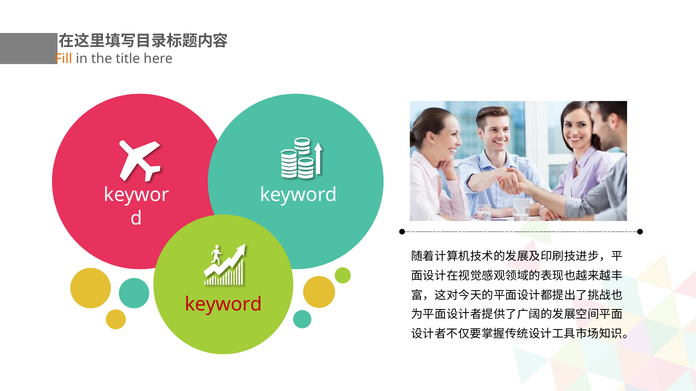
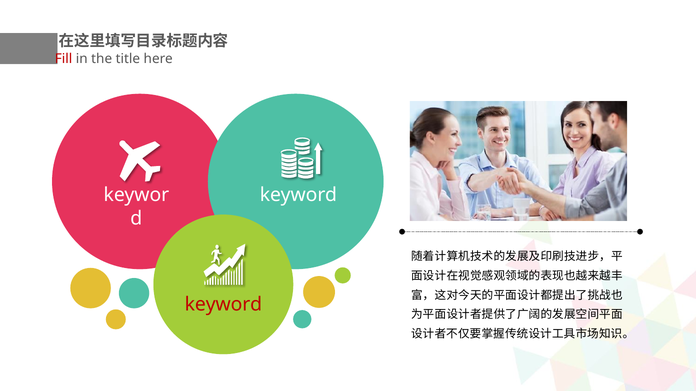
Fill colour: orange -> red
